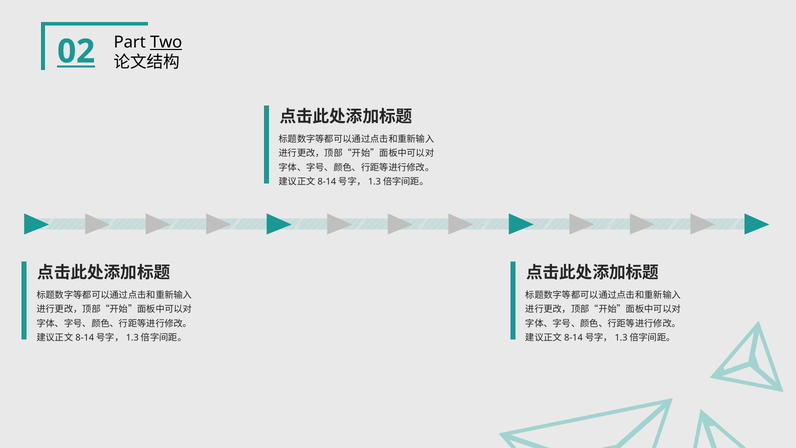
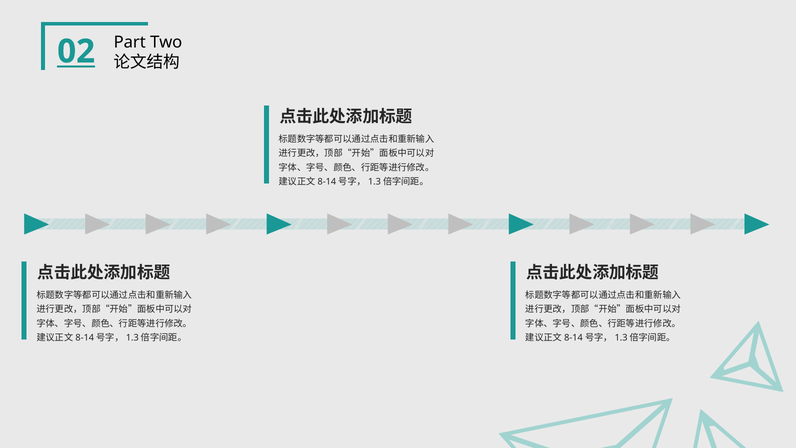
Two underline: present -> none
